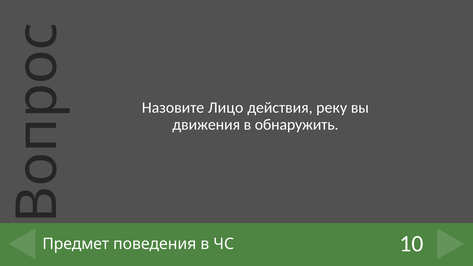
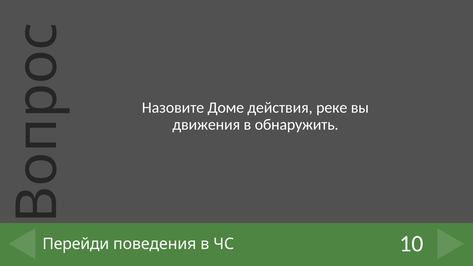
Лицо: Лицо -> Доме
реку: реку -> реке
Предмет: Предмет -> Перейди
